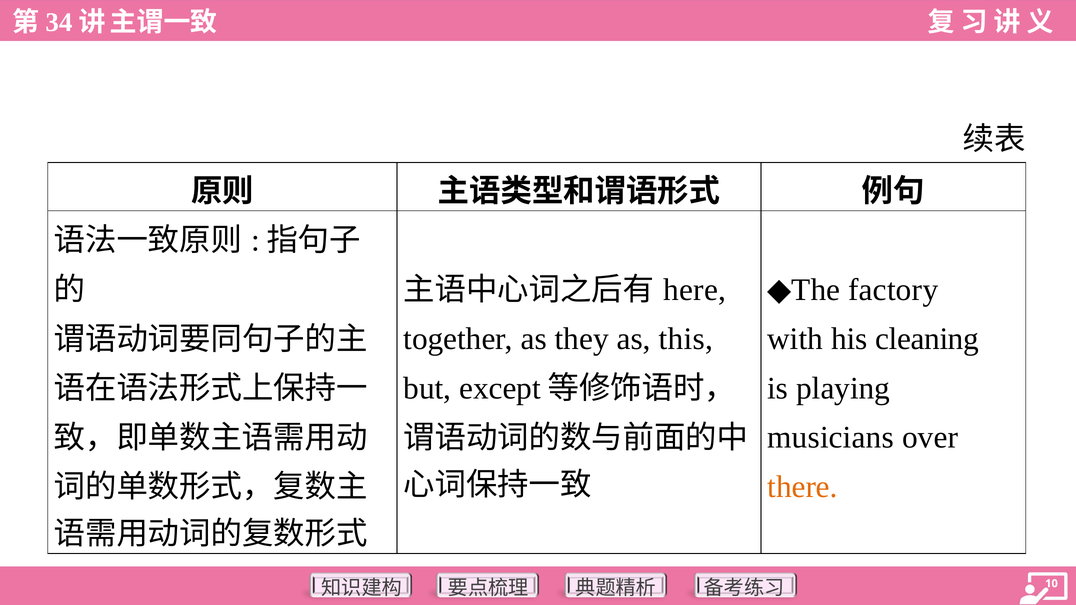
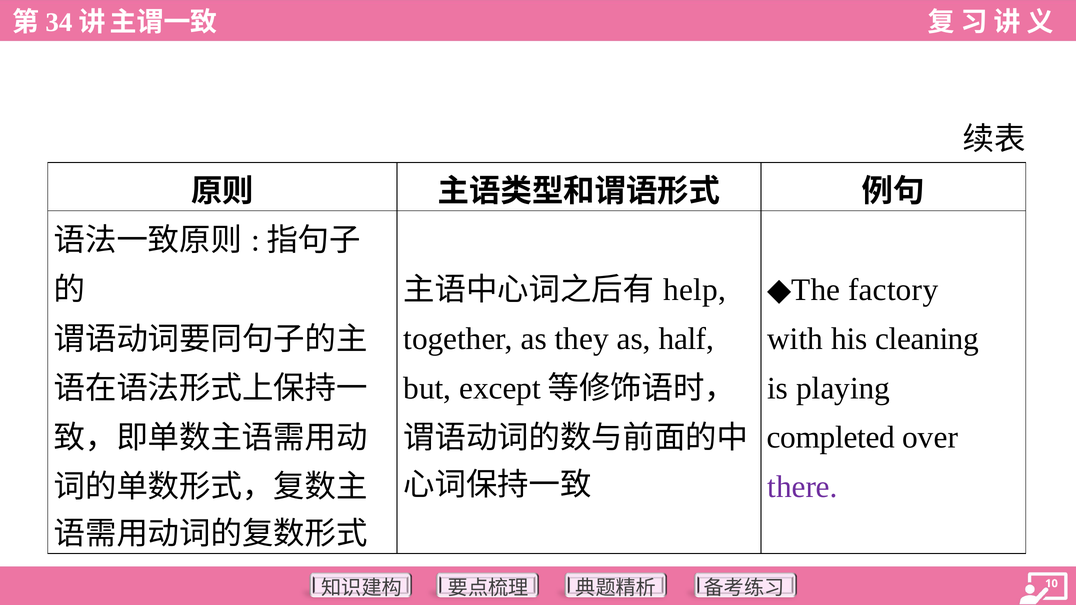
here: here -> help
this: this -> half
musicians: musicians -> completed
there colour: orange -> purple
